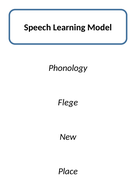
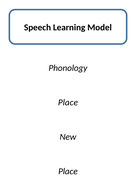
Flege at (68, 103): Flege -> Place
